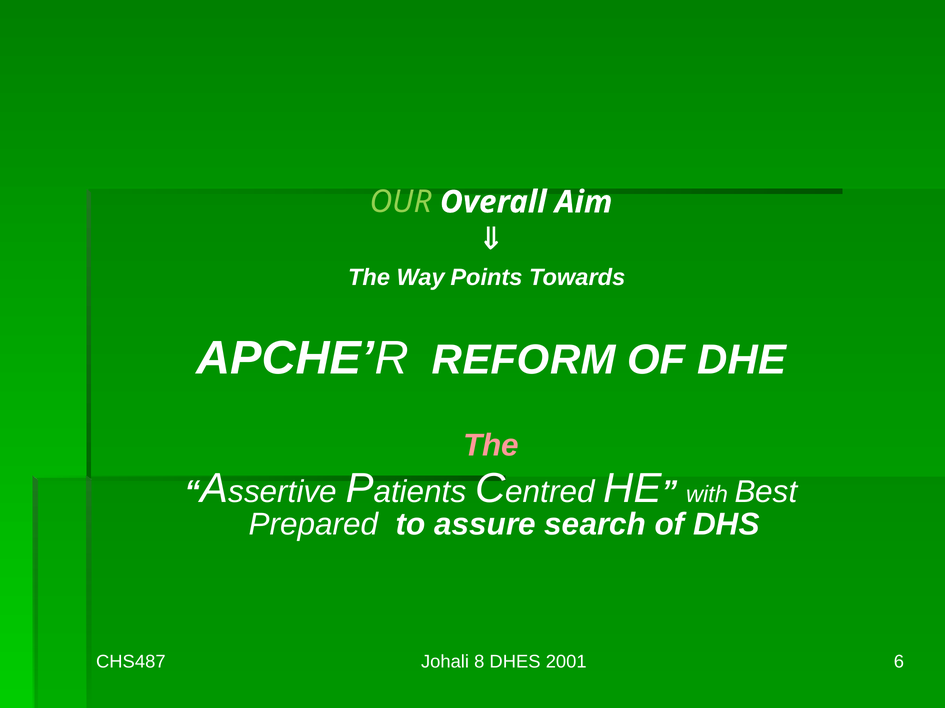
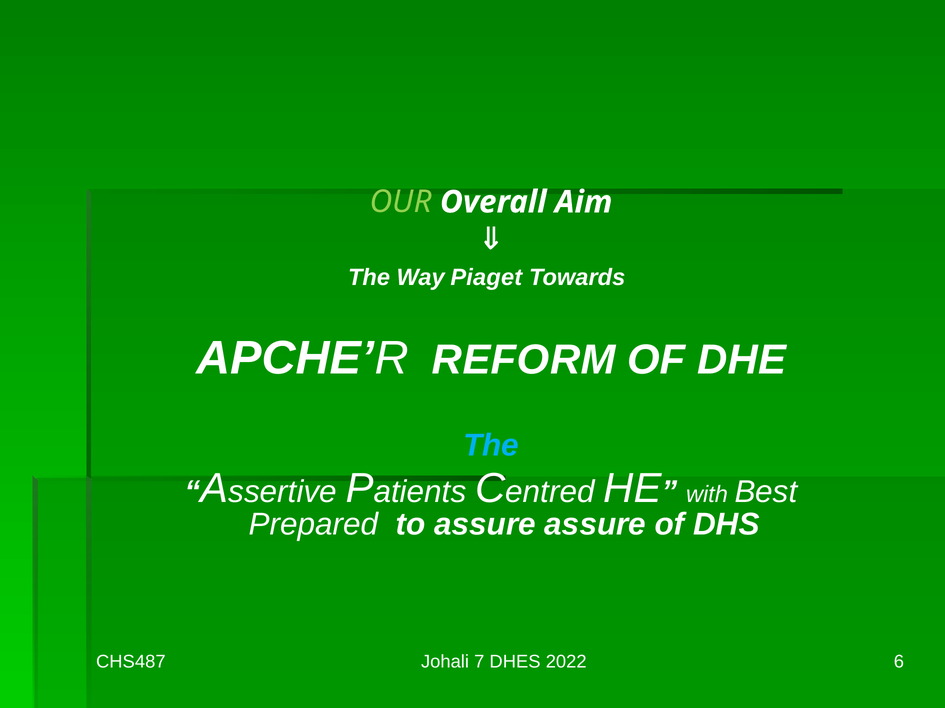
Points: Points -> Piaget
The at (491, 446) colour: pink -> light blue
assure search: search -> assure
8: 8 -> 7
2001: 2001 -> 2022
